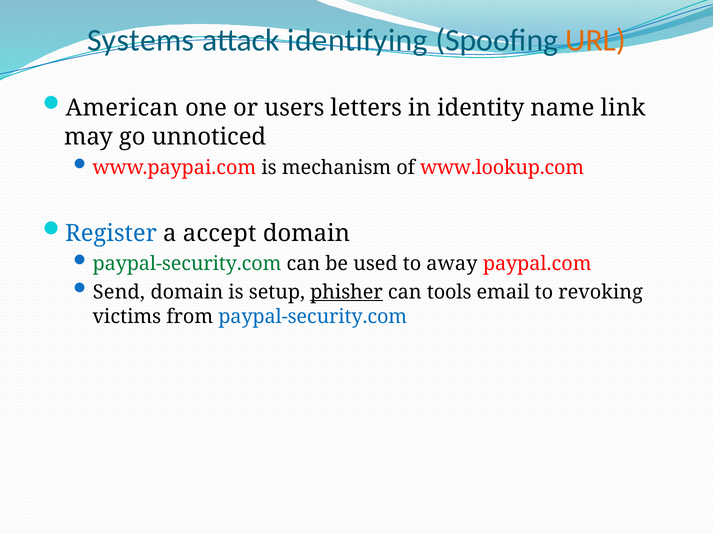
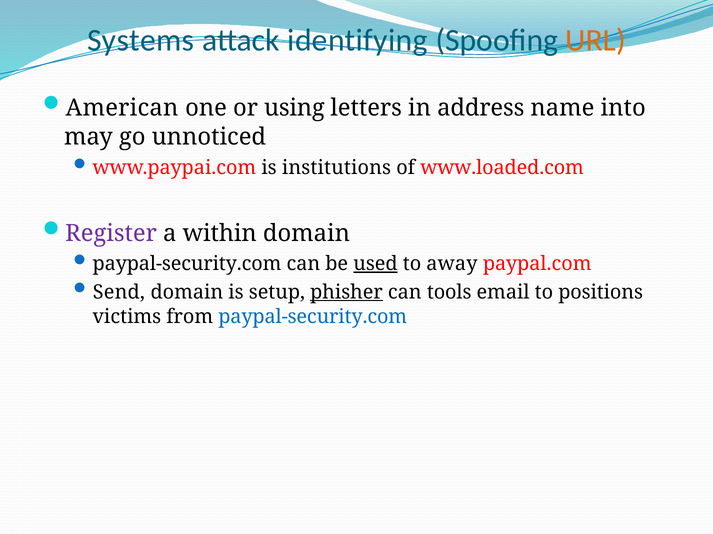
users: users -> using
identity: identity -> address
link: link -> into
mechanism: mechanism -> institutions
www.lookup.com: www.lookup.com -> www.loaded.com
Register colour: blue -> purple
accept: accept -> within
paypal-security.com at (187, 264) colour: green -> black
used underline: none -> present
revoking: revoking -> positions
